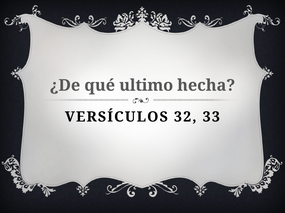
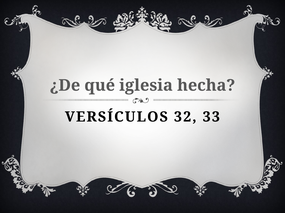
ultimo: ultimo -> iglesia
